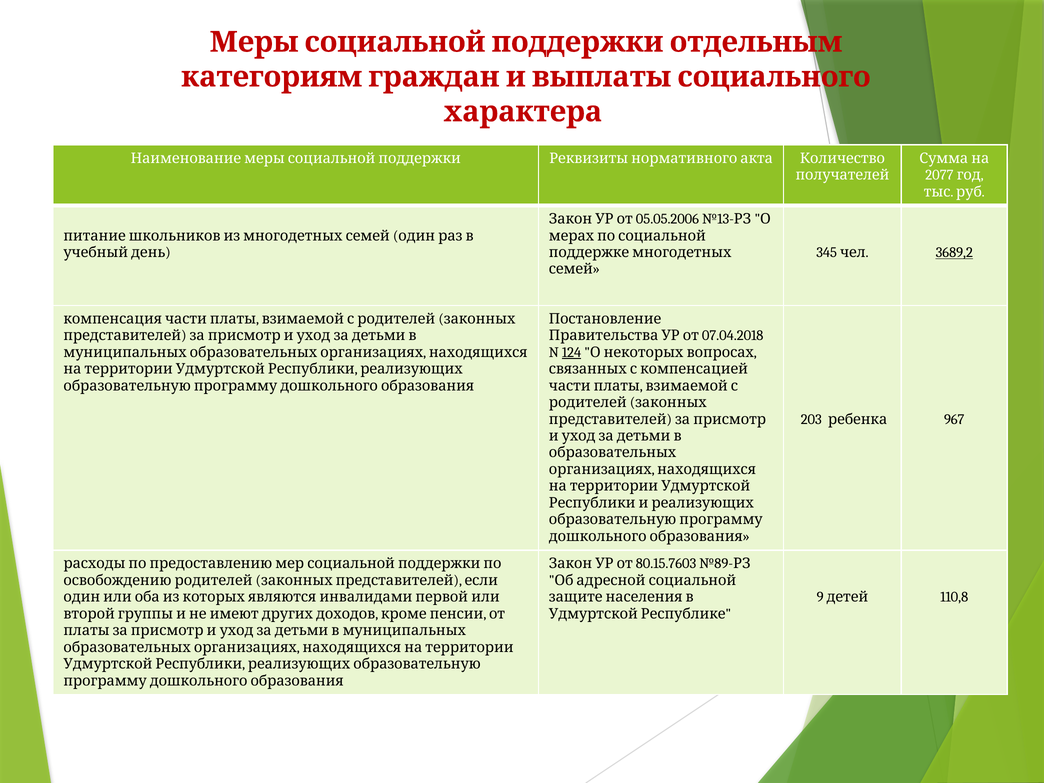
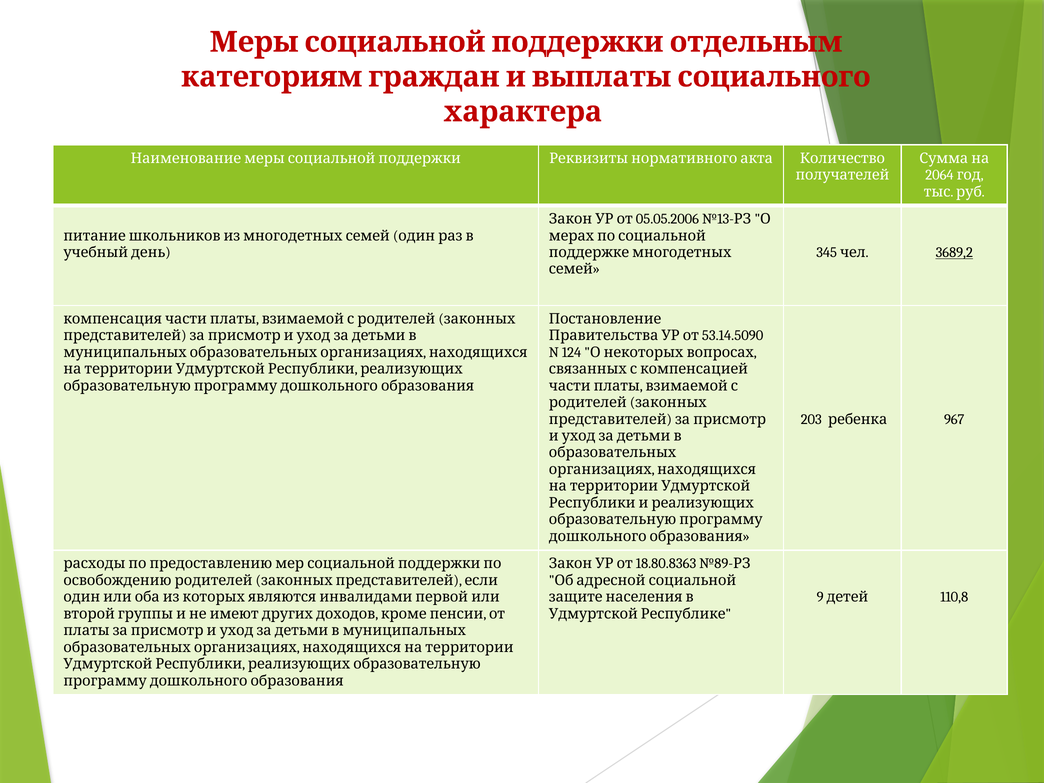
2077: 2077 -> 2064
07.04.2018: 07.04.2018 -> 53.14.5090
124 underline: present -> none
80.15.7603: 80.15.7603 -> 18.80.8363
